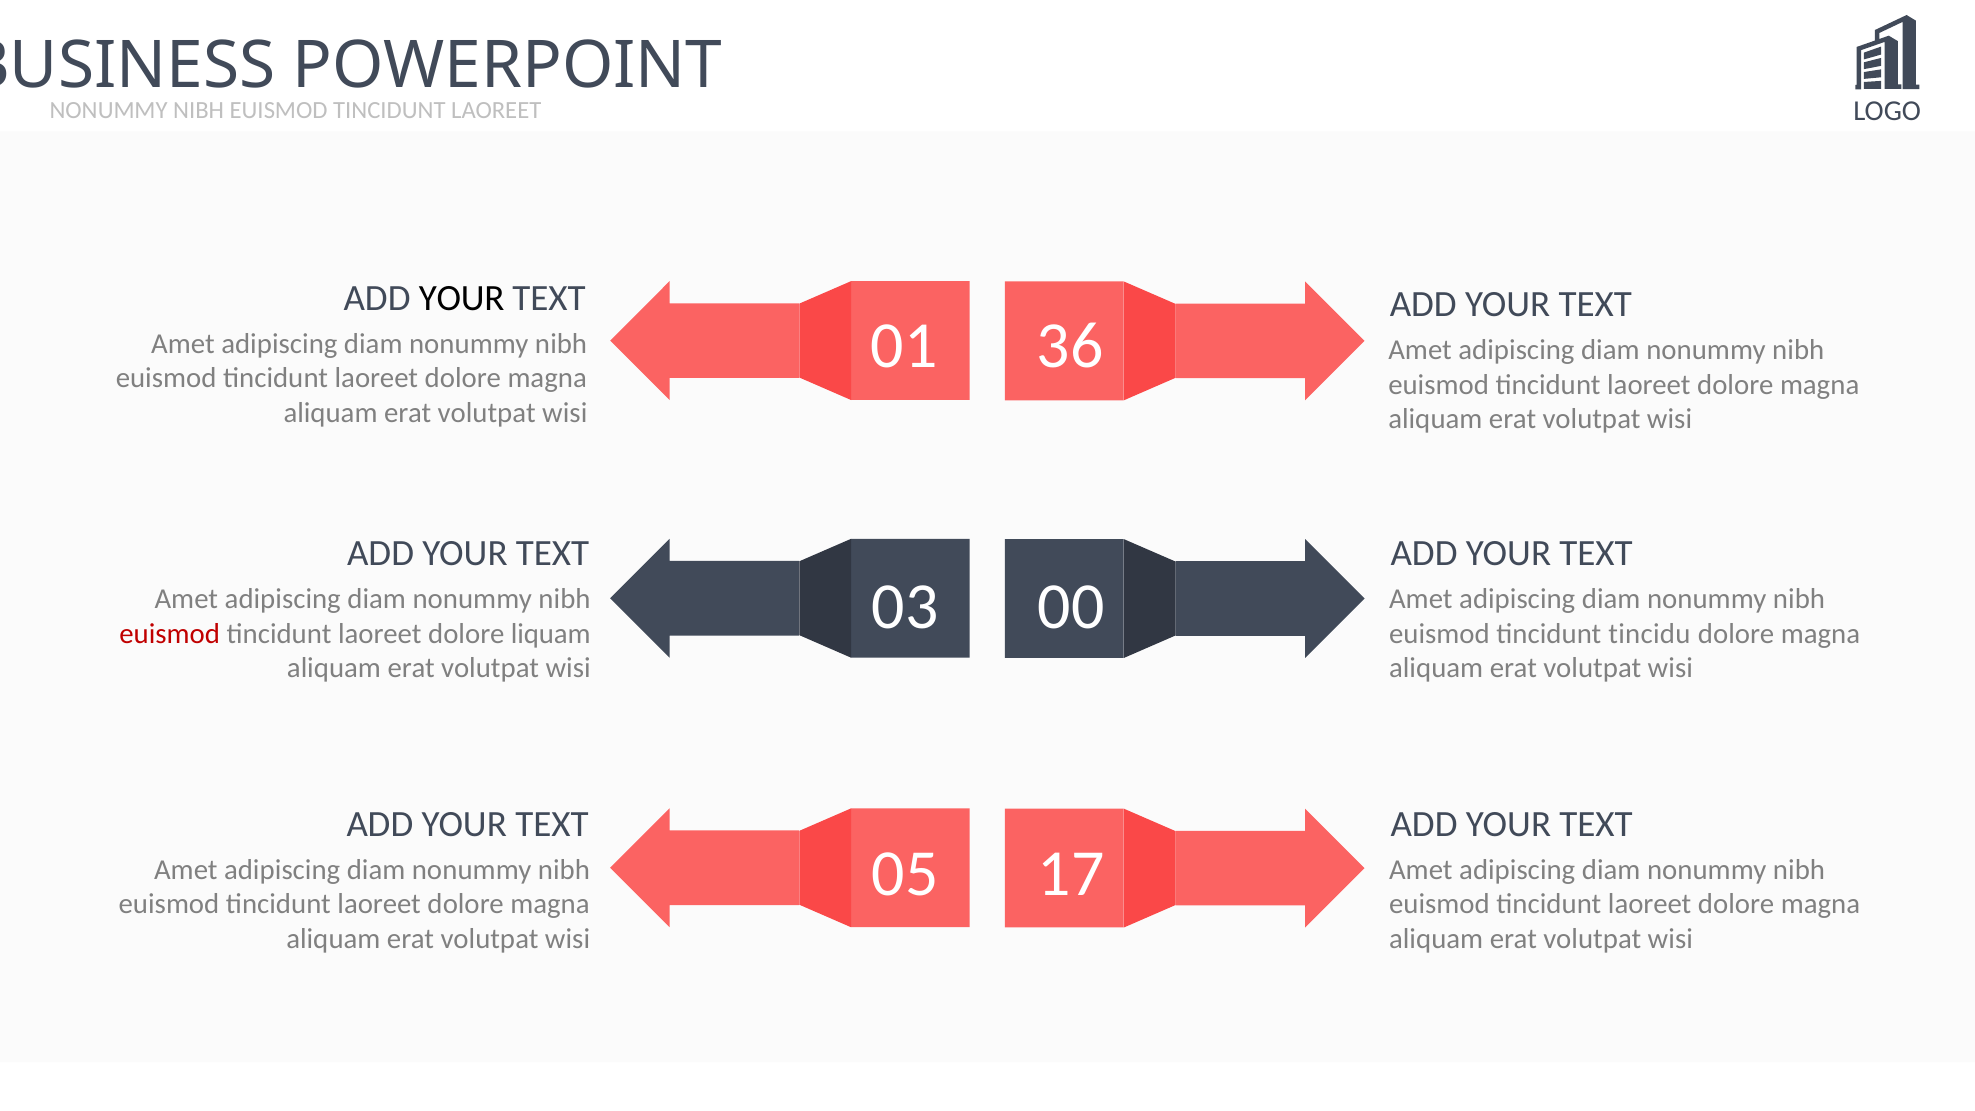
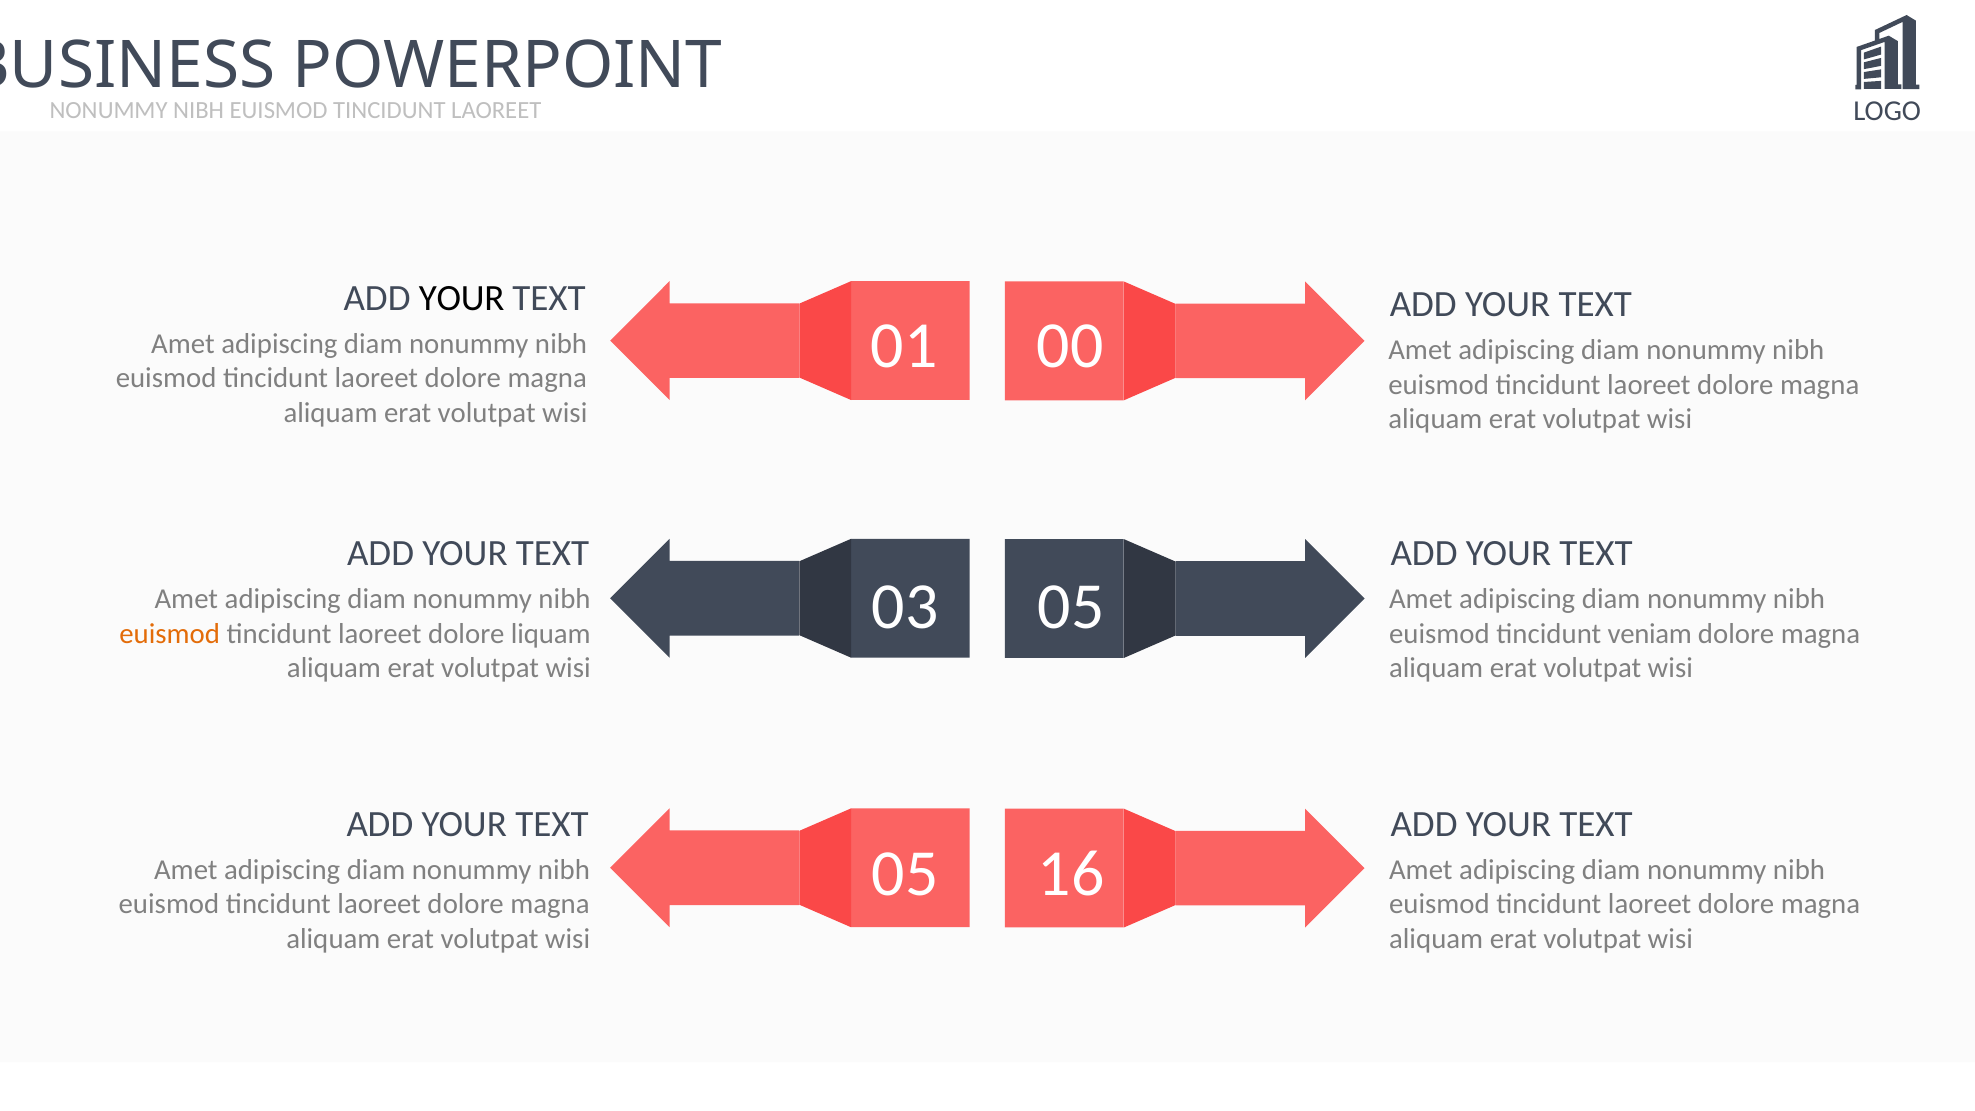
36: 36 -> 00
03 00: 00 -> 05
euismod at (170, 633) colour: red -> orange
tincidu: tincidu -> veniam
17: 17 -> 16
